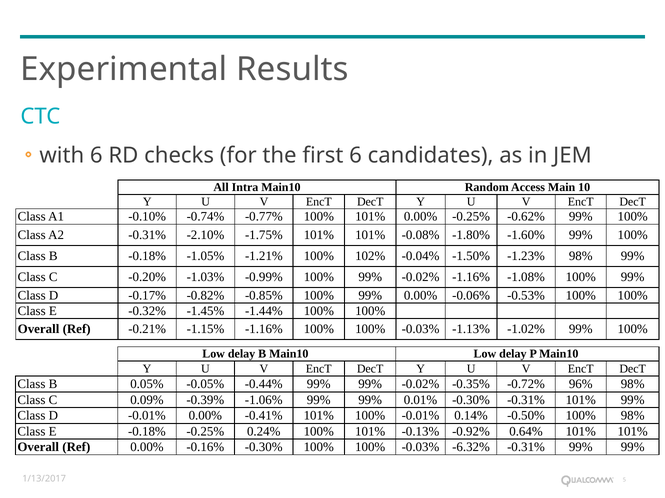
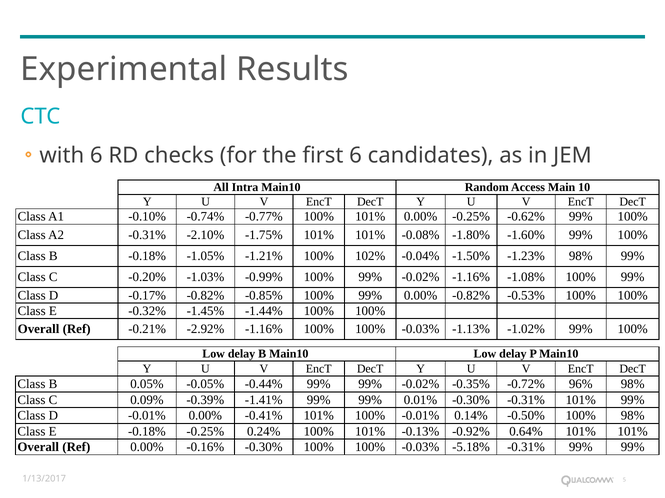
0.00% -0.06%: -0.06% -> -0.82%
-1.15%: -1.15% -> -2.92%
-1.06%: -1.06% -> -1.41%
-6.32%: -6.32% -> -5.18%
